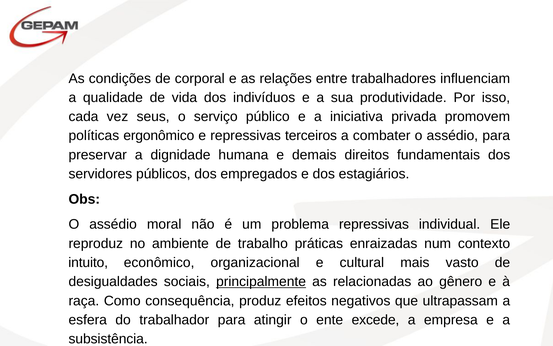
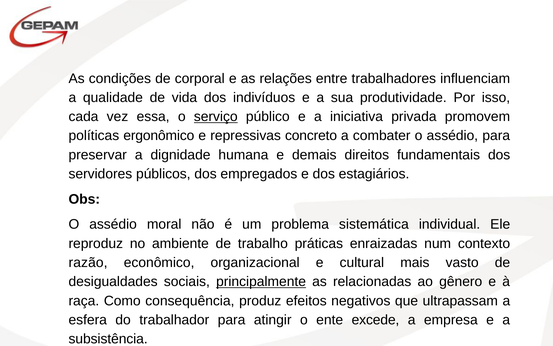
seus: seus -> essa
serviço underline: none -> present
terceiros: terceiros -> concreto
problema repressivas: repressivas -> sistemática
intuito: intuito -> razão
